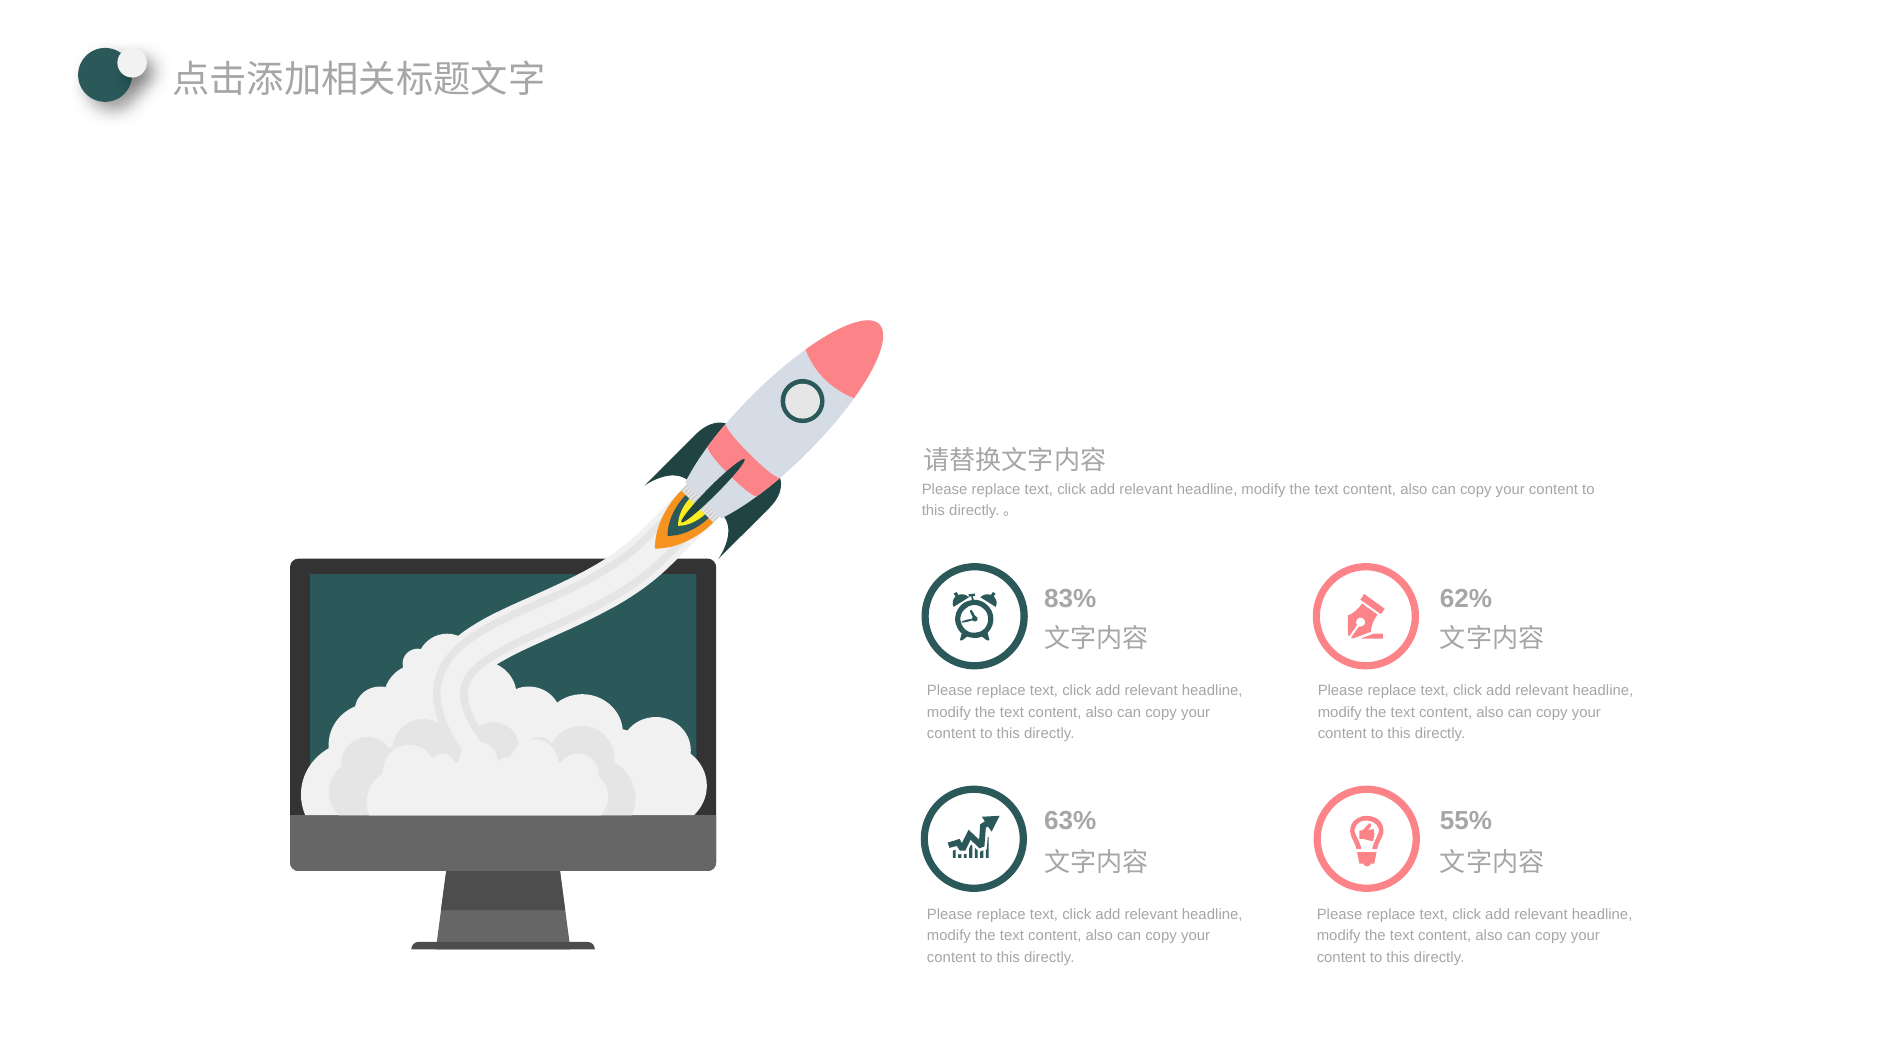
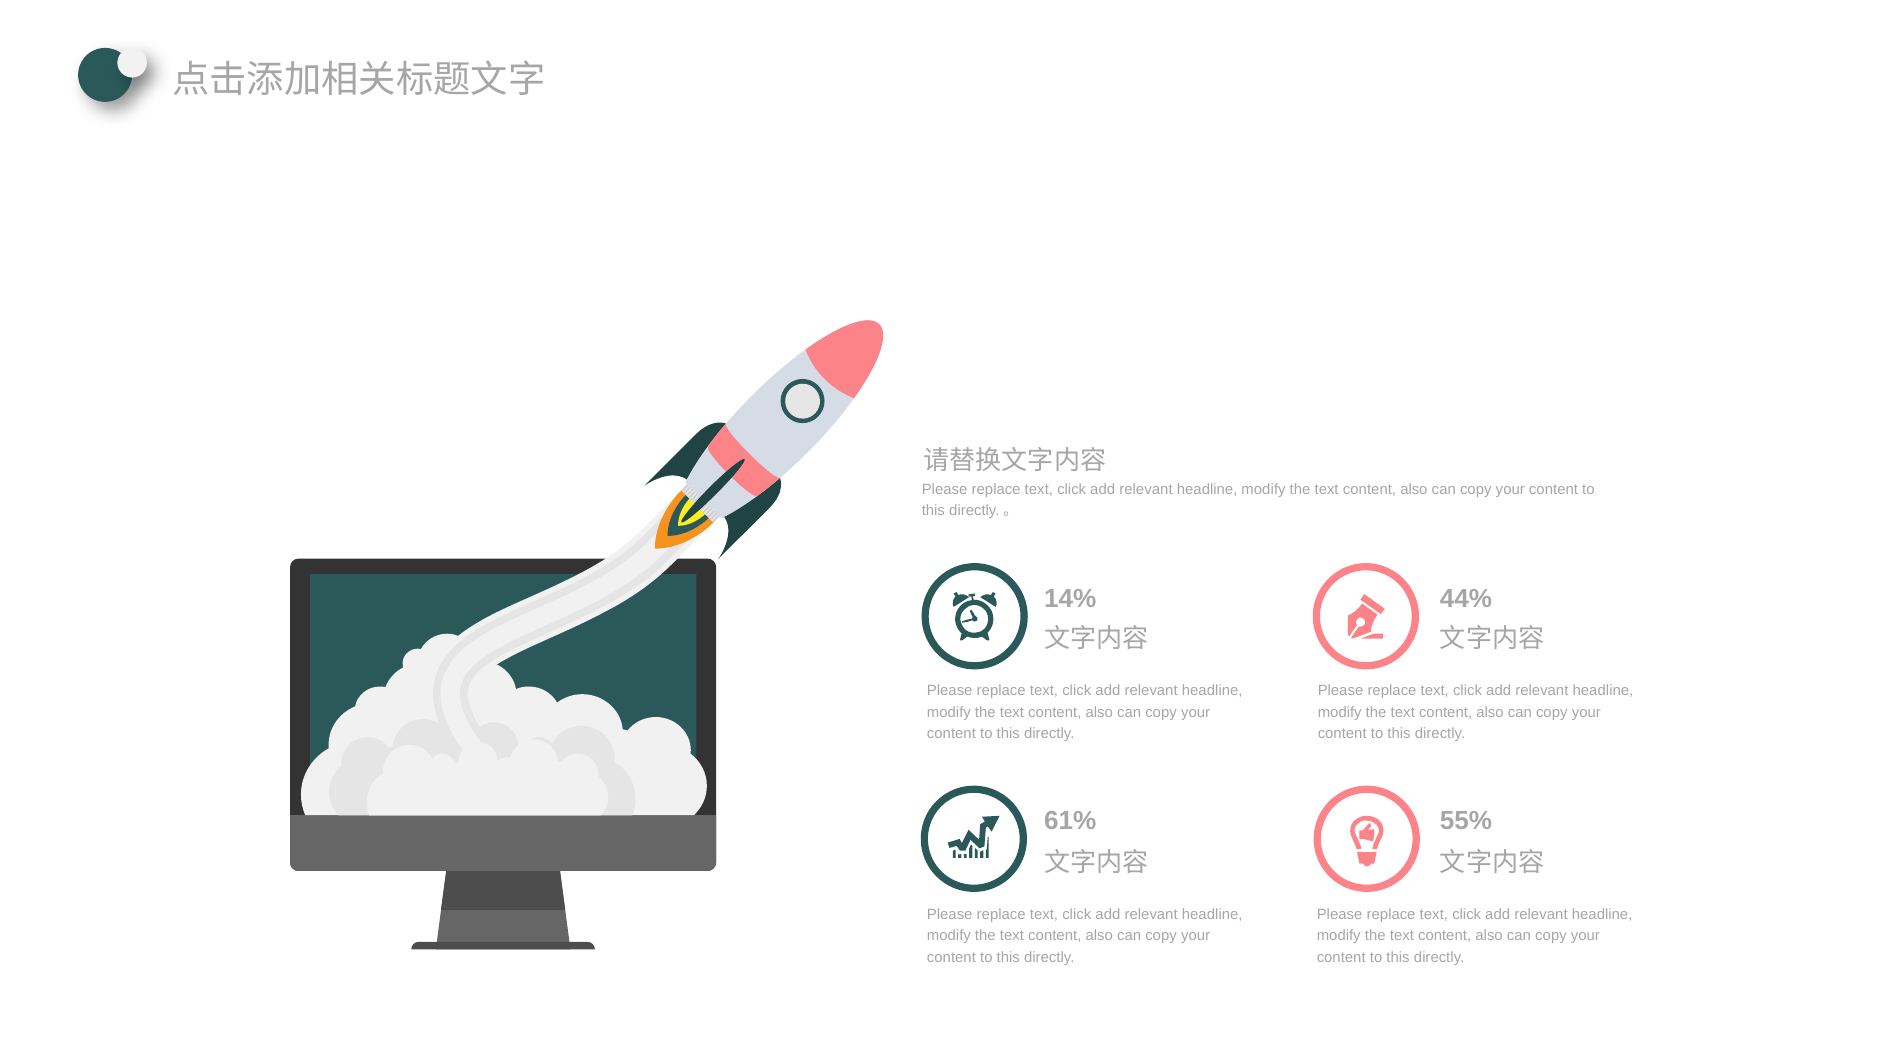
83%: 83% -> 14%
62%: 62% -> 44%
63%: 63% -> 61%
